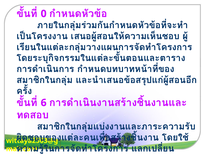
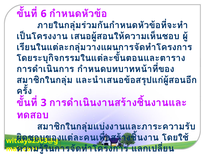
0: 0 -> 6
6: 6 -> 3
